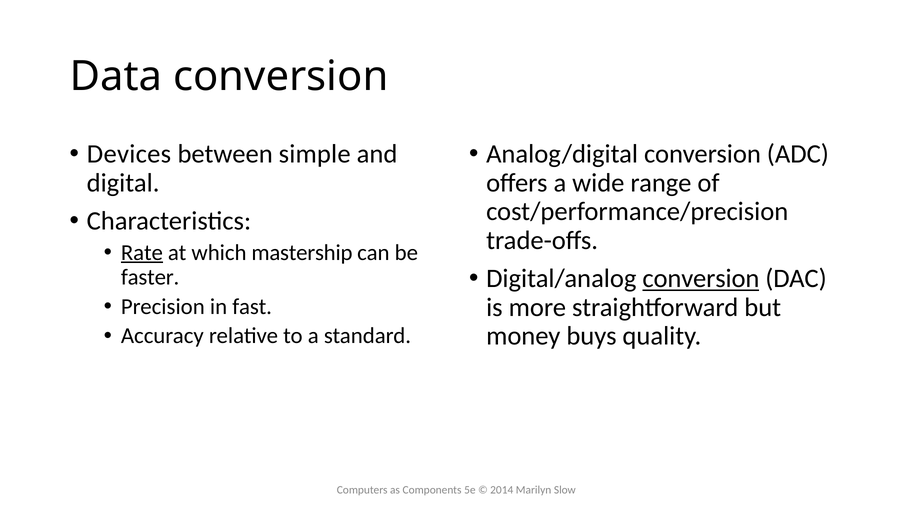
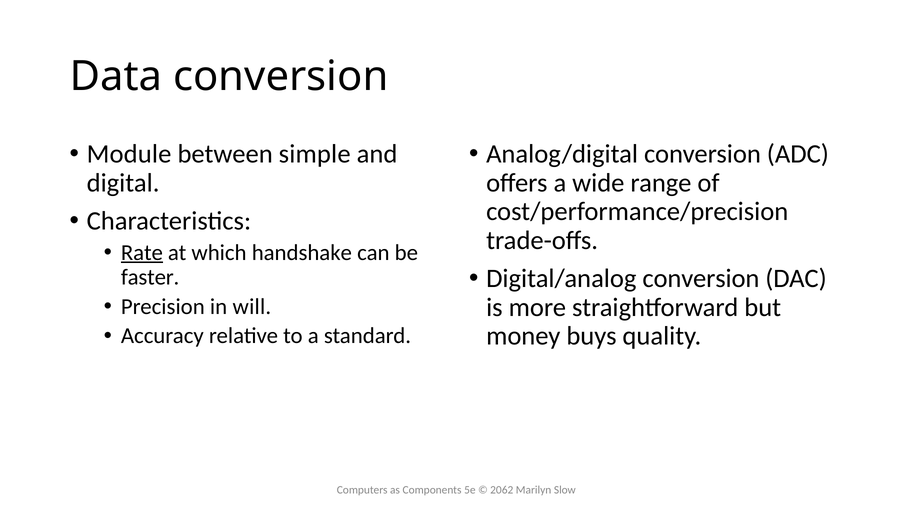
Devices: Devices -> Module
mastership: mastership -> handshake
conversion at (701, 279) underline: present -> none
fast: fast -> will
2014: 2014 -> 2062
